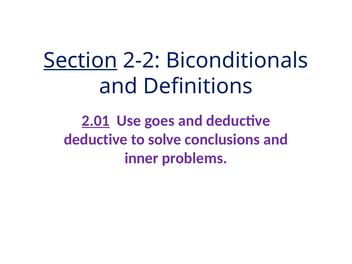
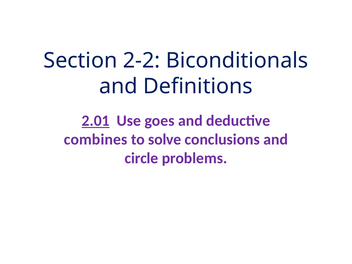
Section underline: present -> none
deductive at (96, 140): deductive -> combines
inner: inner -> circle
